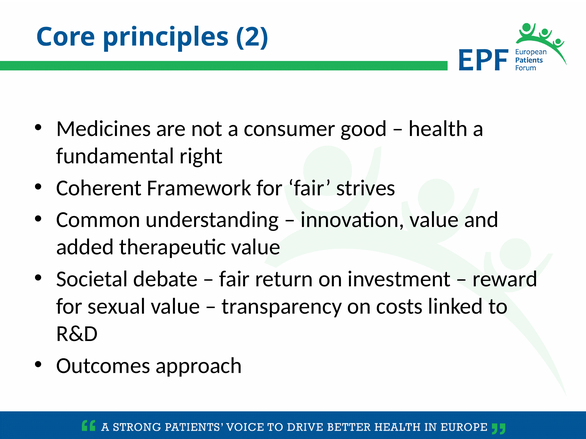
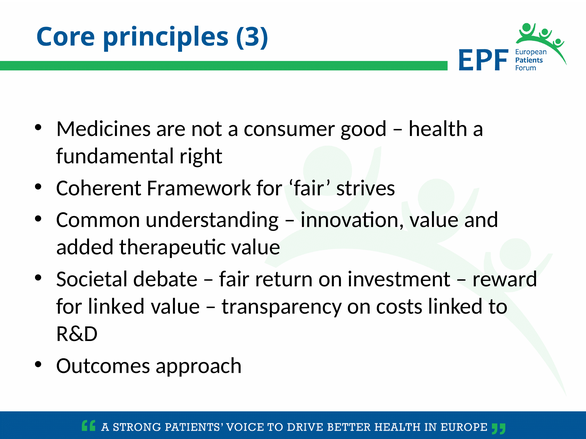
2: 2 -> 3
for sexual: sexual -> linked
